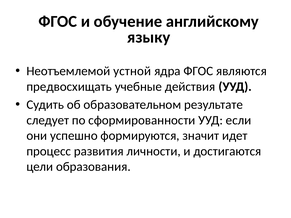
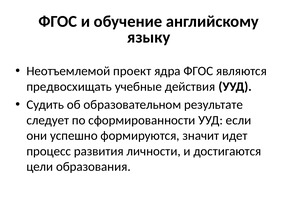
устной: устной -> проект
